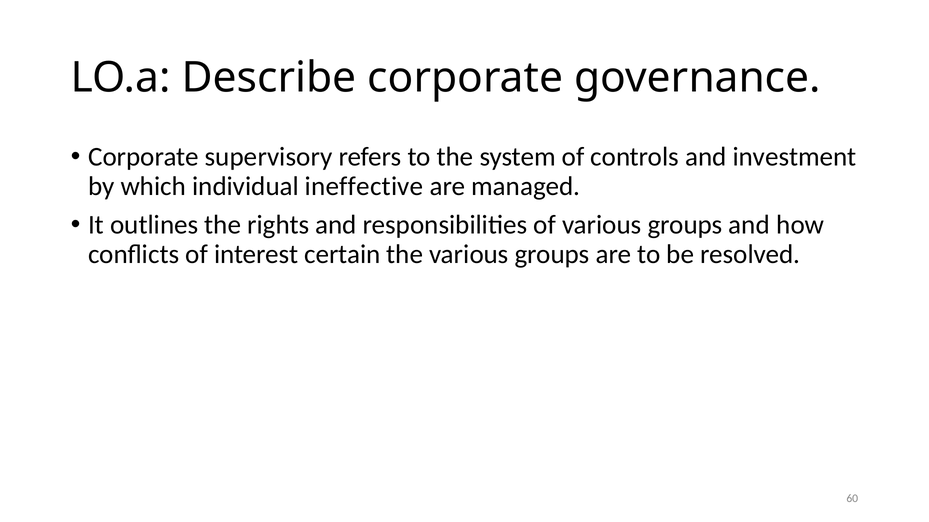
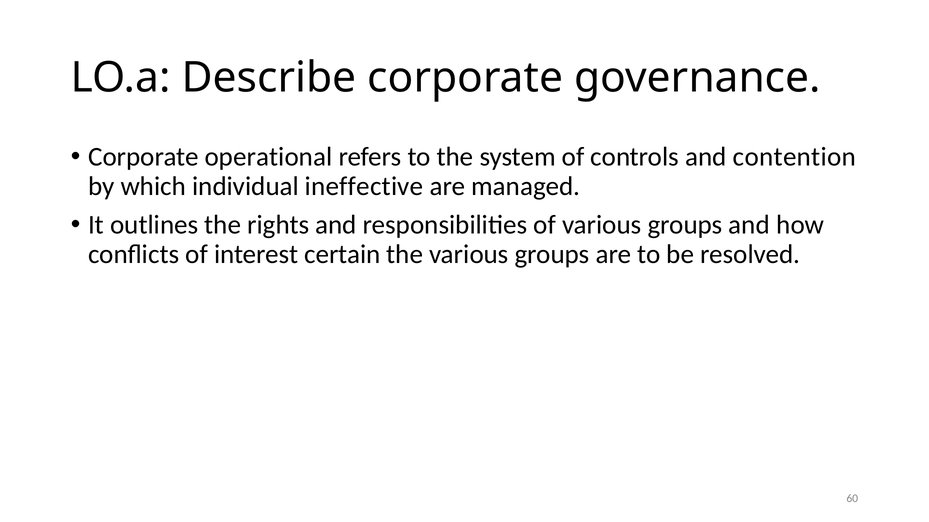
supervisory: supervisory -> operational
investment: investment -> contention
